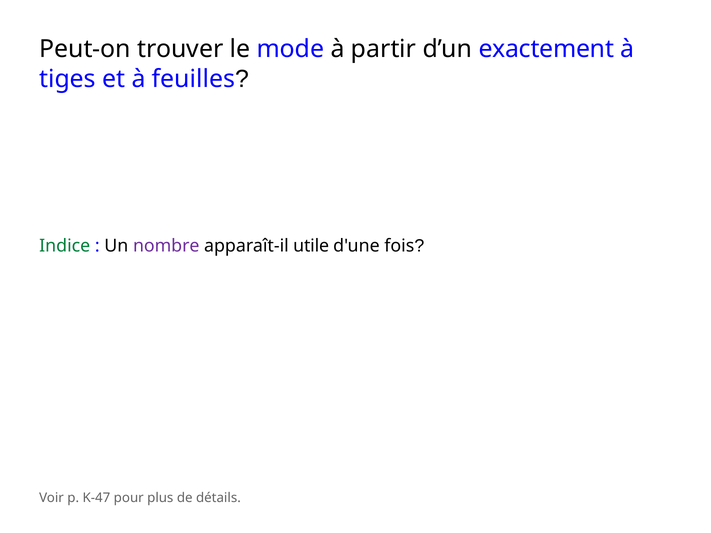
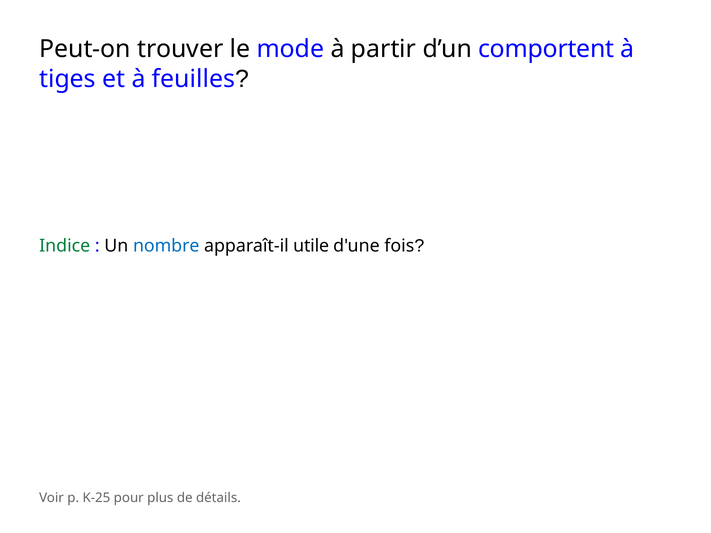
exactement: exactement -> comportent
nombre colour: purple -> blue
K-47: K-47 -> K-25
